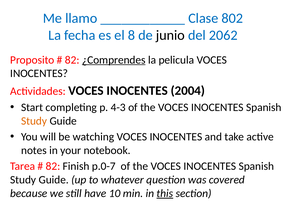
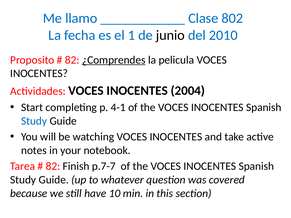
8: 8 -> 1
2062: 2062 -> 2010
4-3: 4-3 -> 4-1
Study at (34, 121) colour: orange -> blue
p.0-7: p.0-7 -> p.7-7
this underline: present -> none
